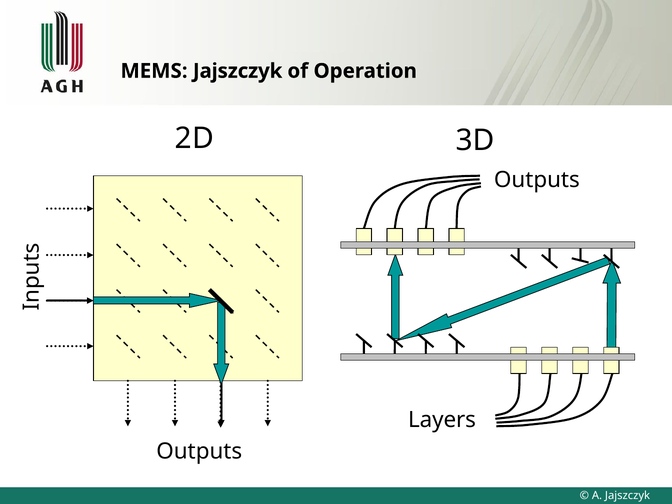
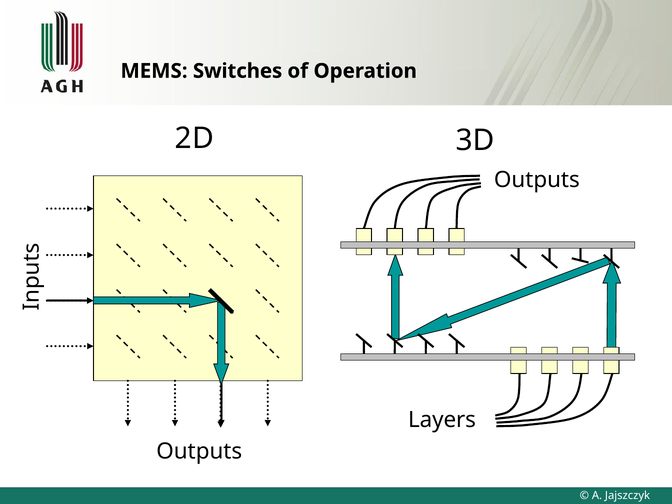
MEMS Jajszczyk: Jajszczyk -> Switches
